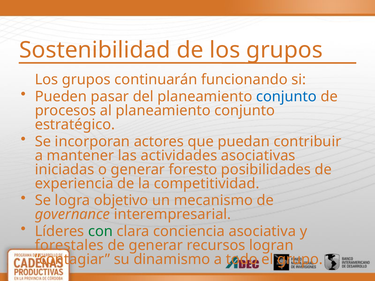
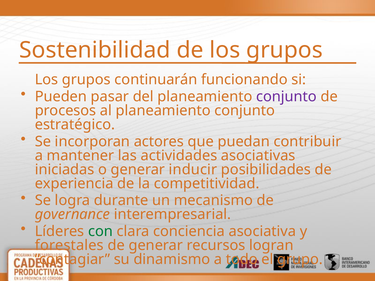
conjunto at (286, 97) colour: blue -> purple
foresto: foresto -> inducir
objetivo: objetivo -> durante
